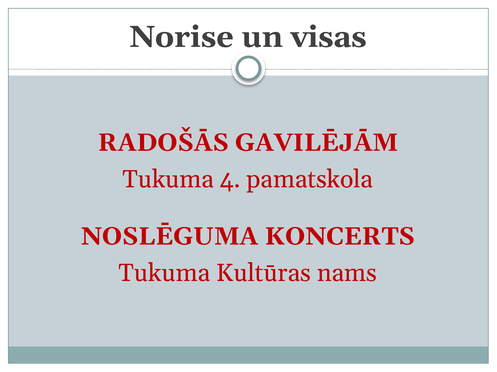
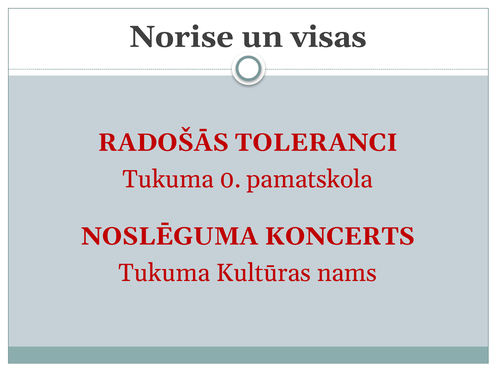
GAVILĒJĀM: GAVILĒJĀM -> TOLERANCI
4: 4 -> 0
